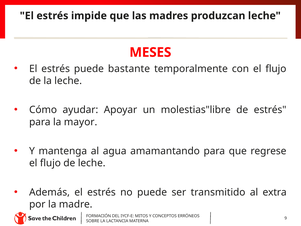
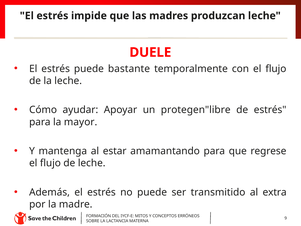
MESES: MESES -> DUELE
molestias"libre: molestias"libre -> protegen"libre
agua: agua -> estar
